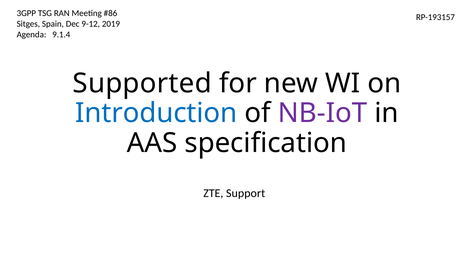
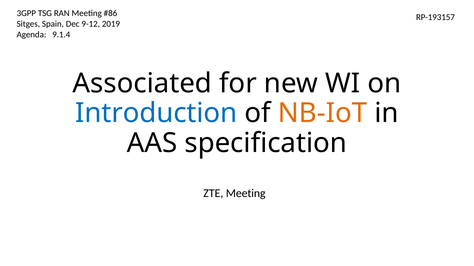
Supported: Supported -> Associated
NB-IoT colour: purple -> orange
ZTE Support: Support -> Meeting
